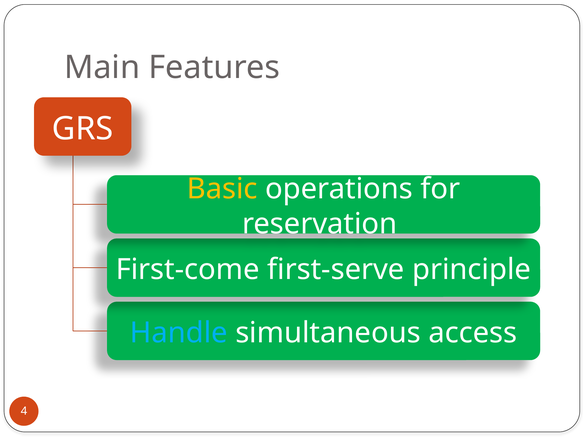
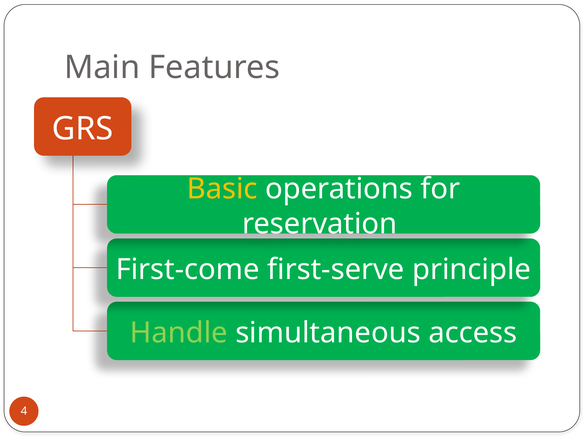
Handle colour: light blue -> light green
